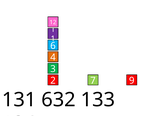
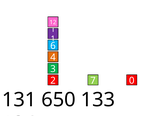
9: 9 -> 0
632: 632 -> 650
